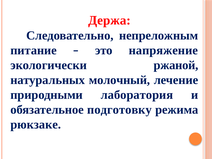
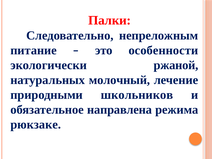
Держа: Держа -> Палки
напряжение: напряжение -> особенности
лаборатория: лаборатория -> школьников
подготовку: подготовку -> направлена
